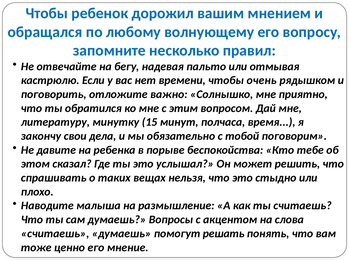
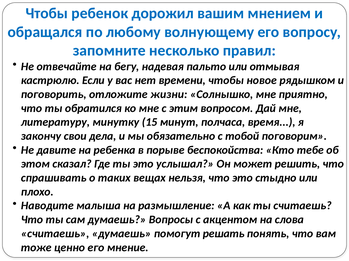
очень: очень -> новое
важно: важно -> жизни
